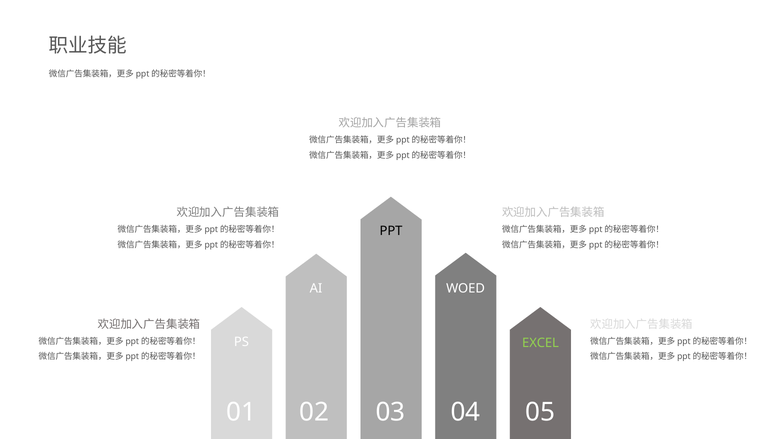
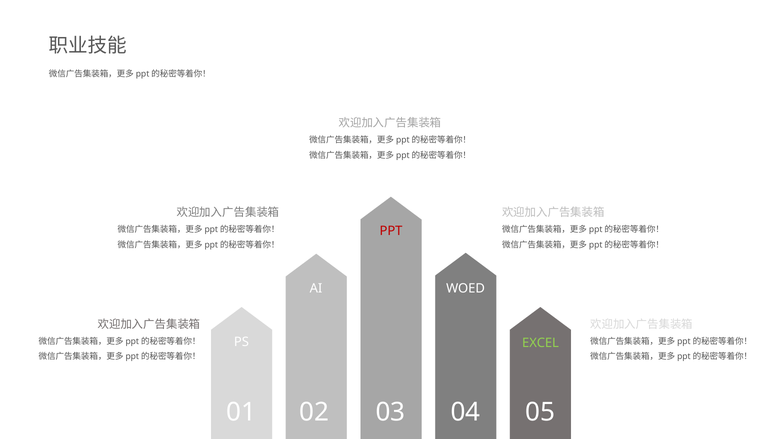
PPT colour: black -> red
